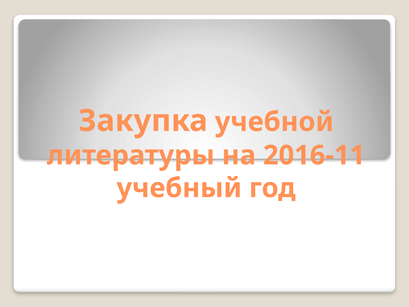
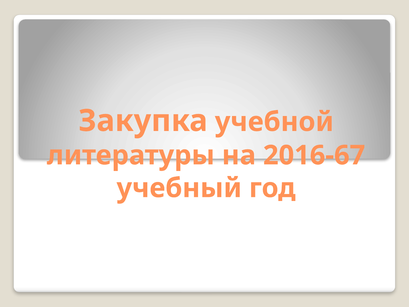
2016-11: 2016-11 -> 2016-67
